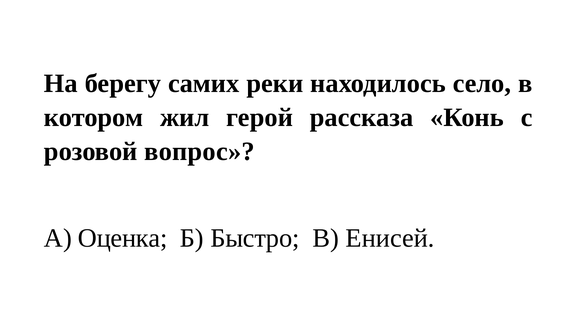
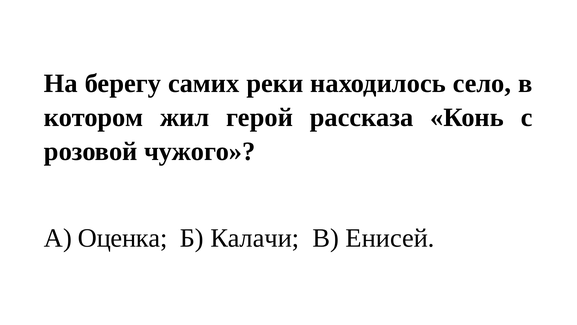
вопрос: вопрос -> чужого
Быстро: Быстро -> Калачи
